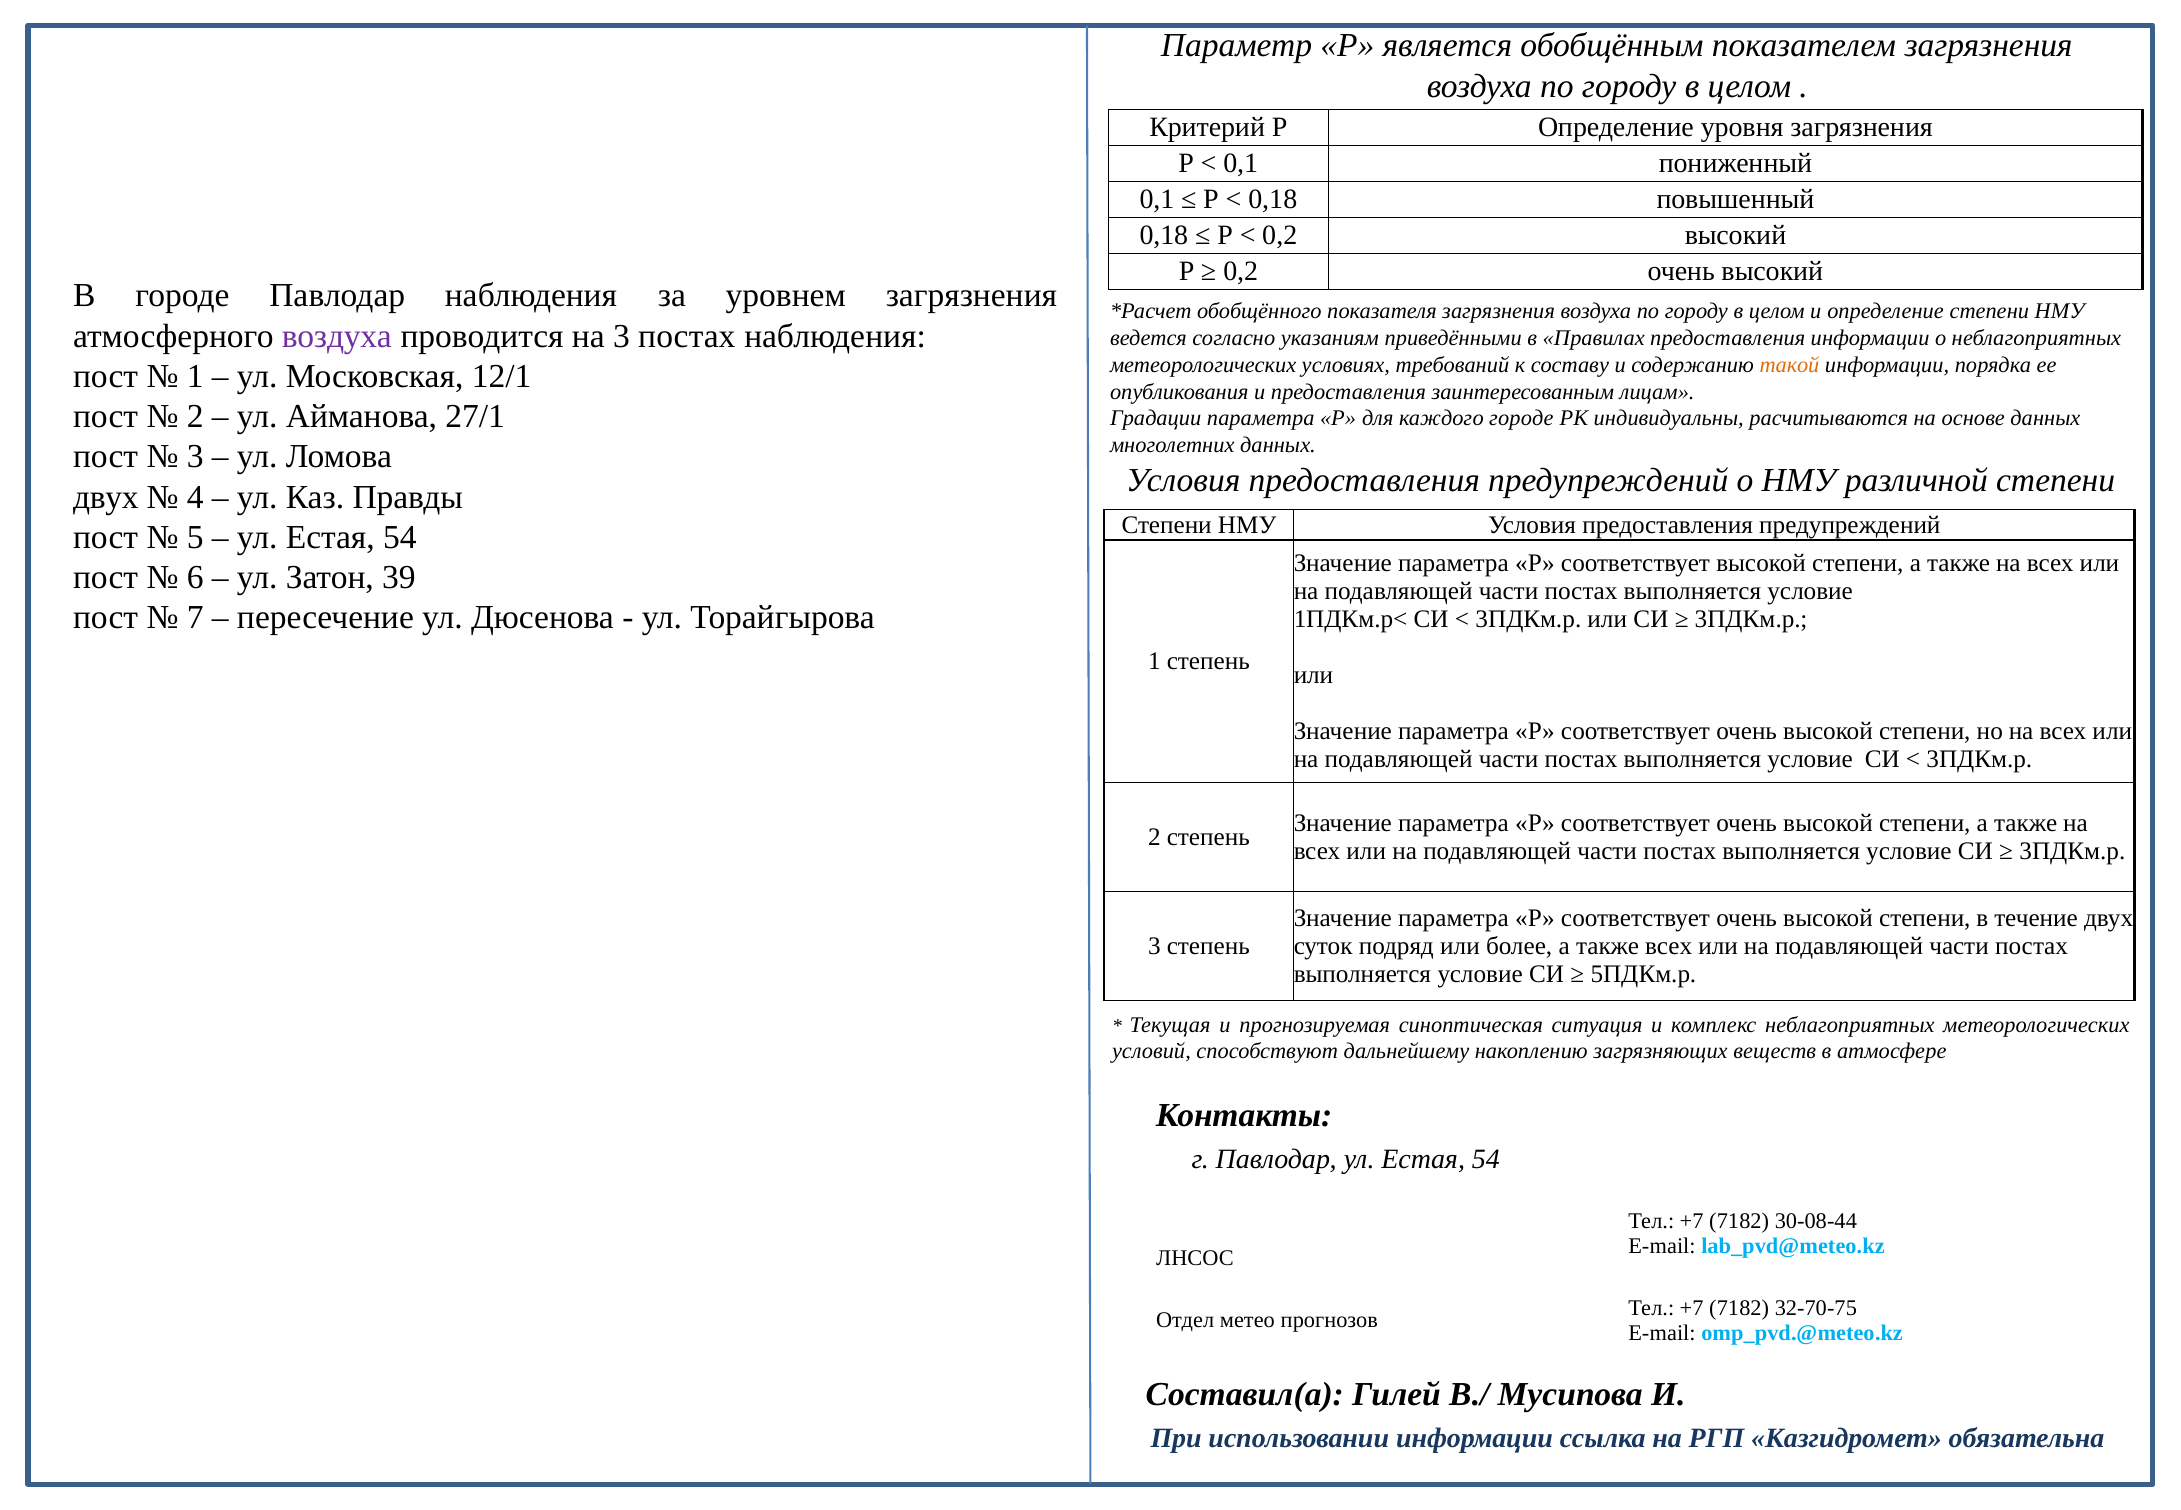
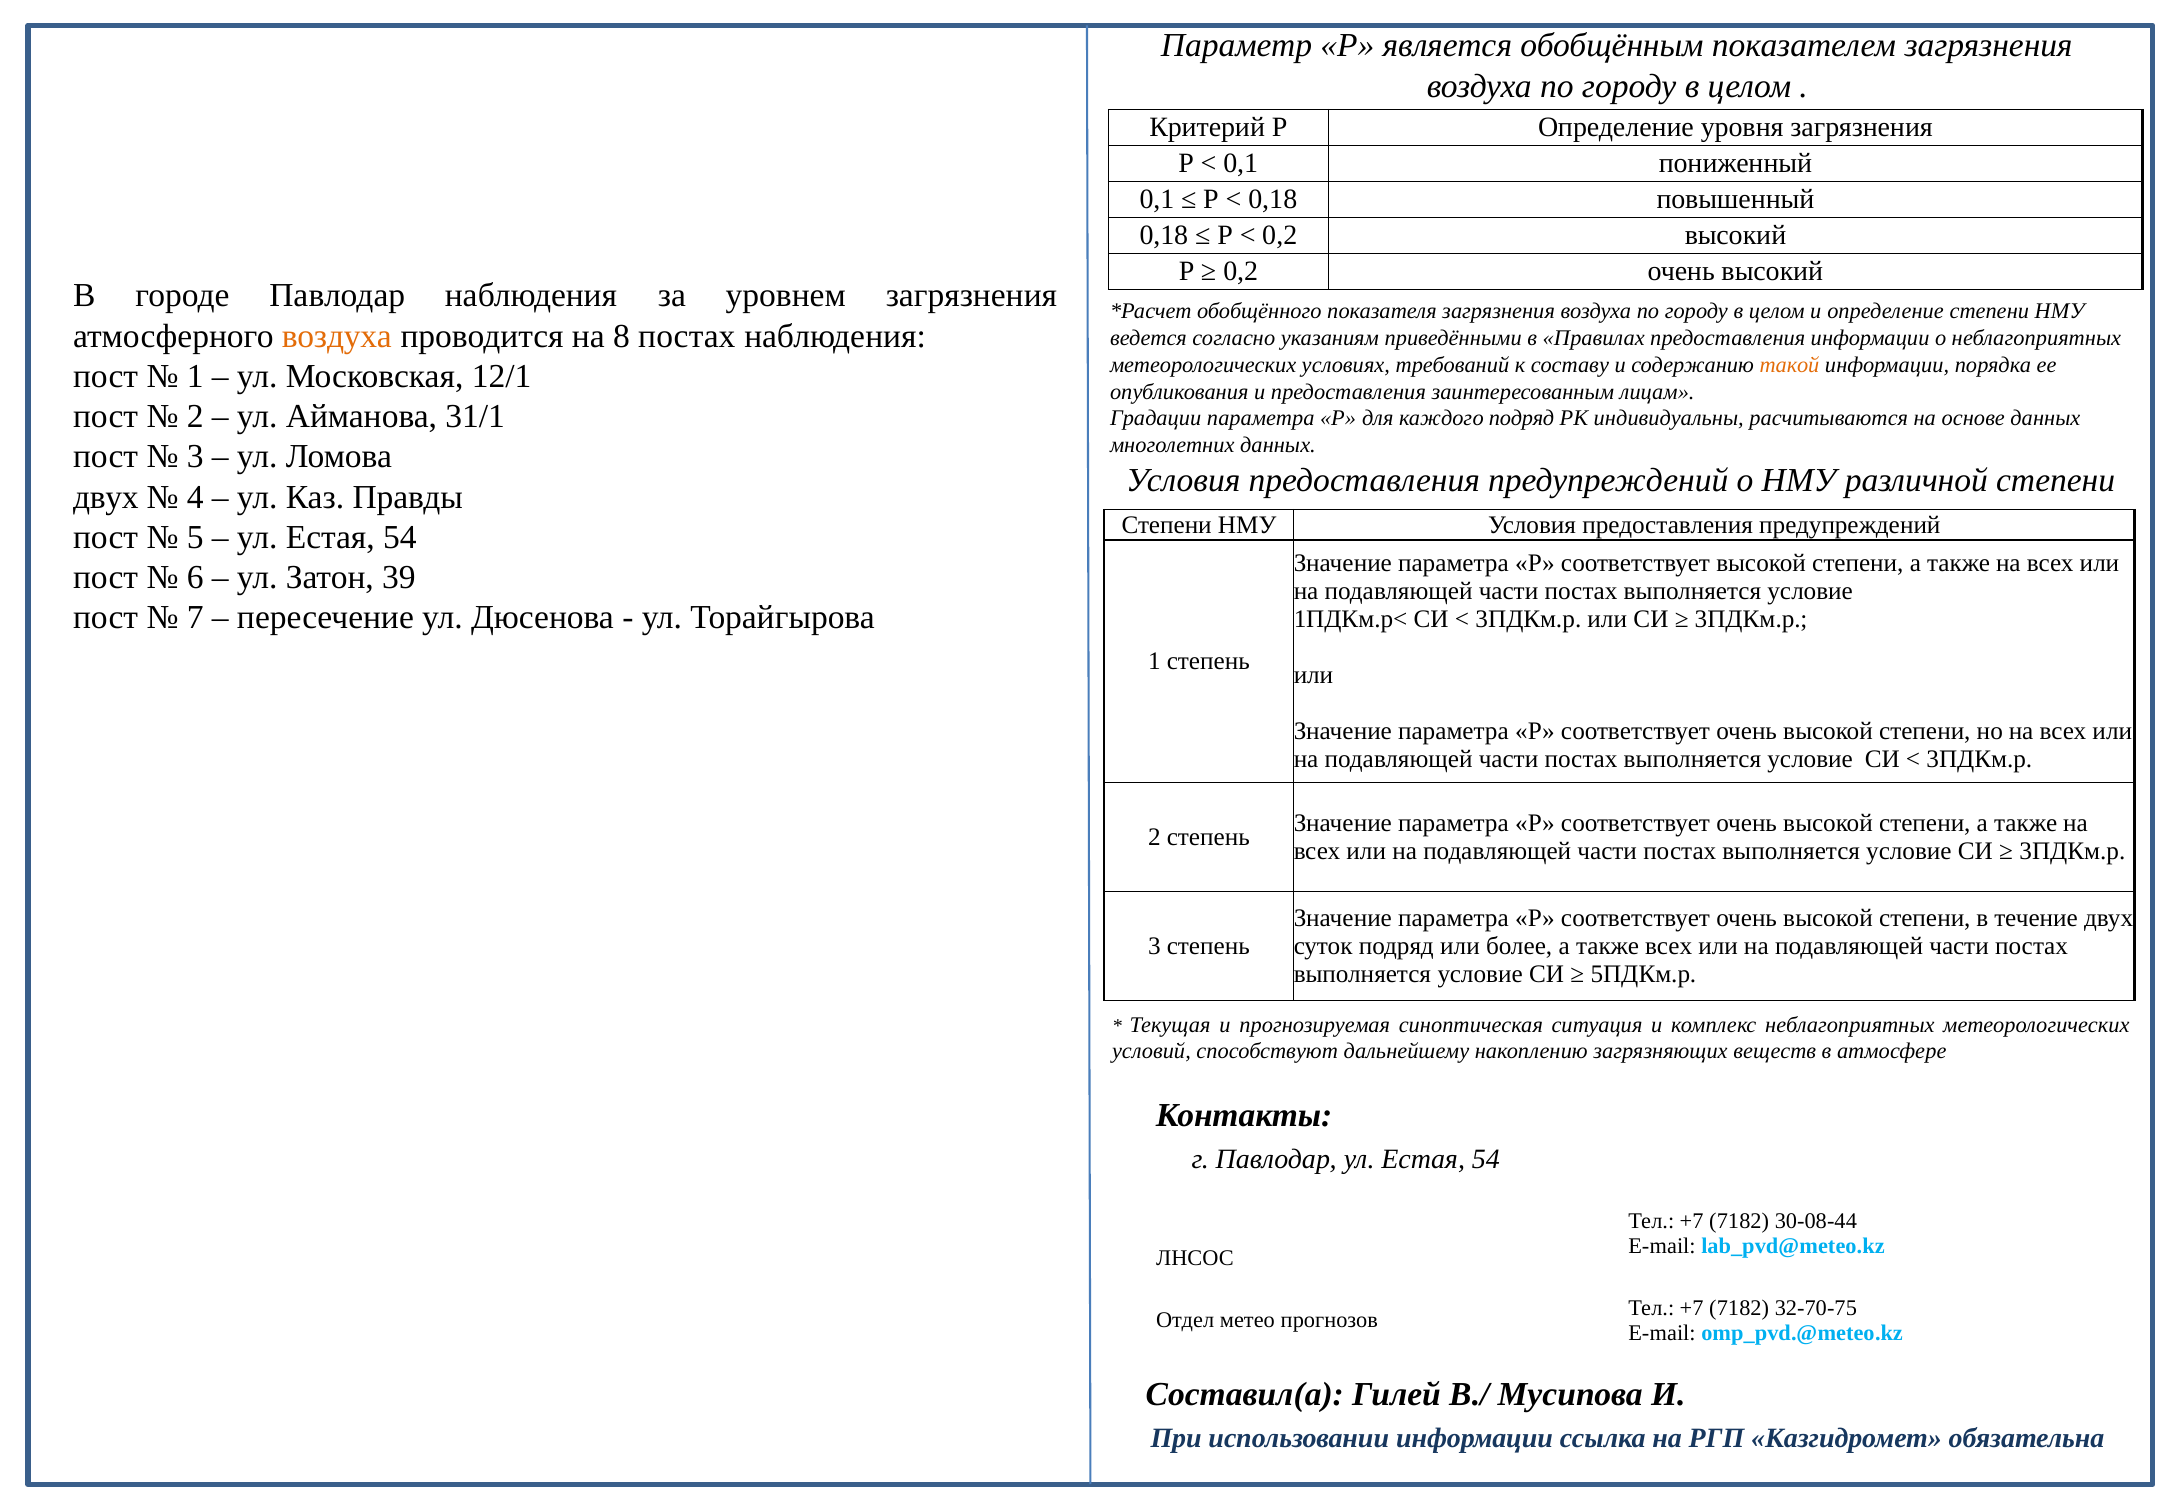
воздуха at (337, 336) colour: purple -> orange
на 3: 3 -> 8
27/1: 27/1 -> 31/1
каждого городе: городе -> подряд
